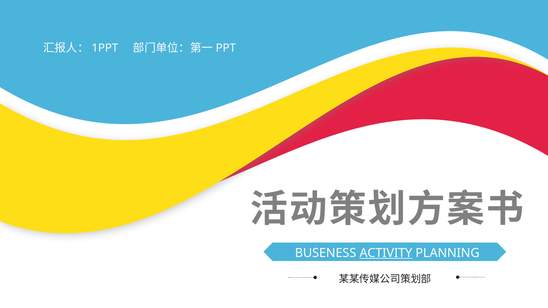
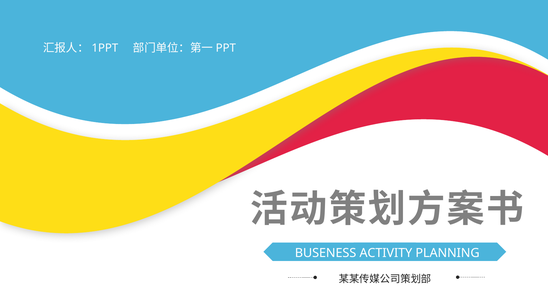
ACTIVITY underline: present -> none
